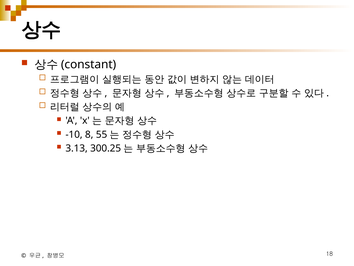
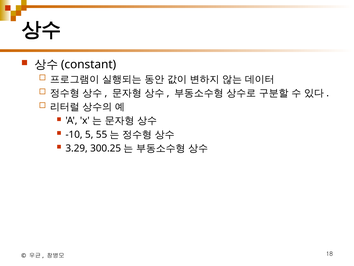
8: 8 -> 5
3.13: 3.13 -> 3.29
